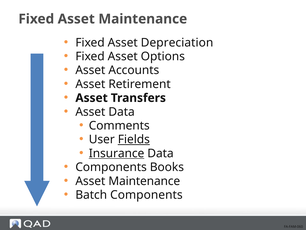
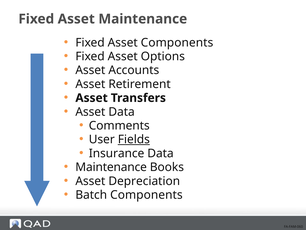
Asset Depreciation: Depreciation -> Components
Insurance underline: present -> none
Components at (111, 167): Components -> Maintenance
Maintenance at (144, 181): Maintenance -> Depreciation
